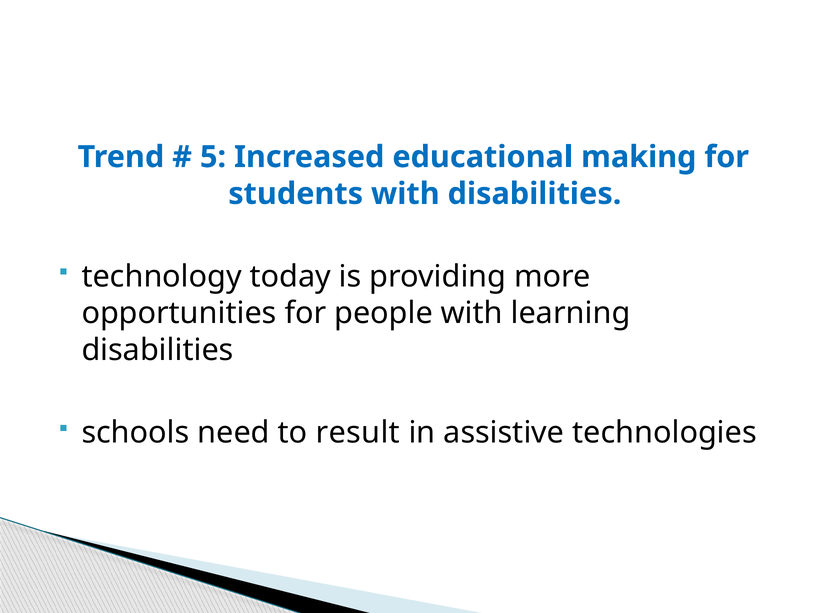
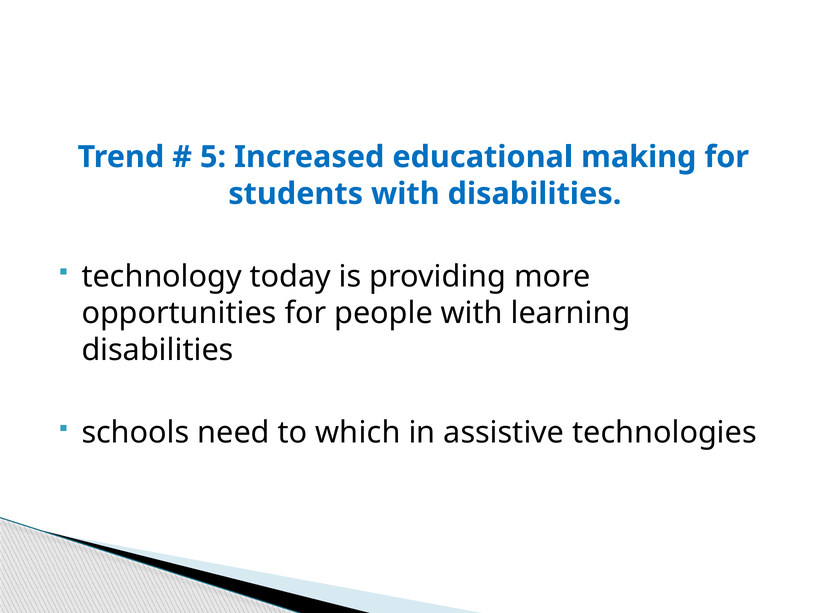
result: result -> which
